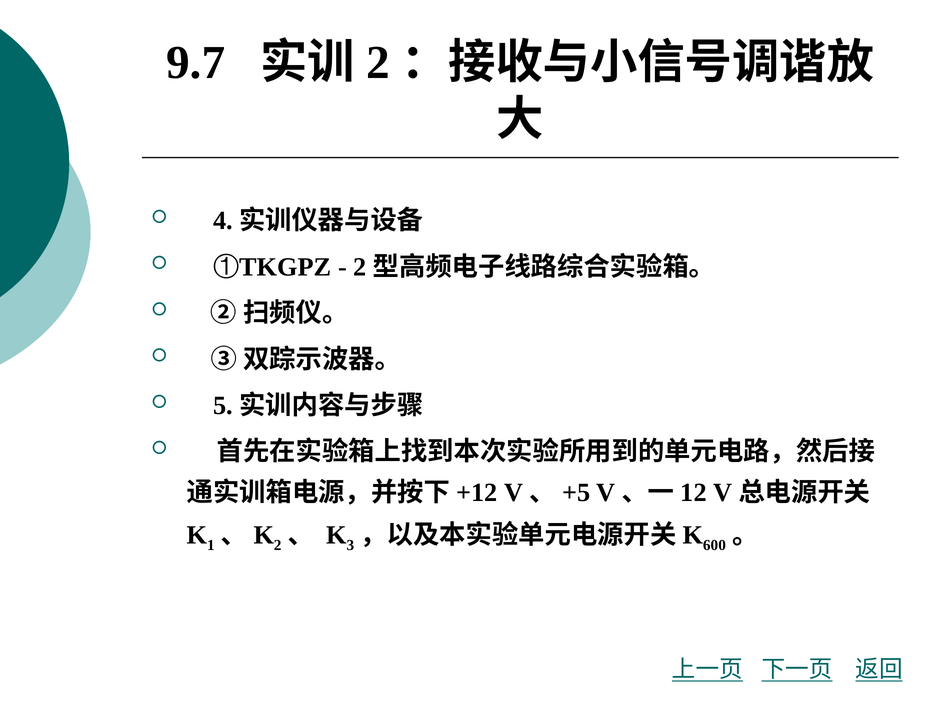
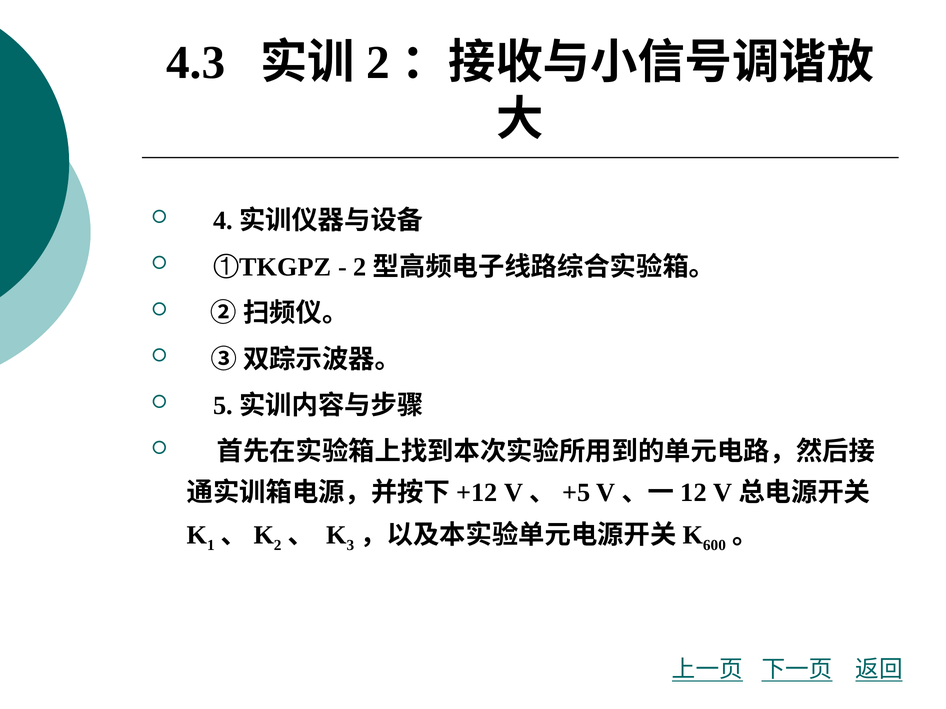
9.7: 9.7 -> 4.3
